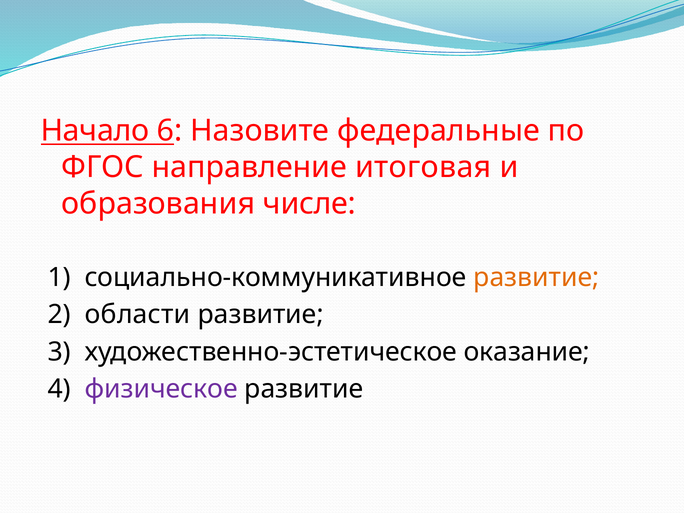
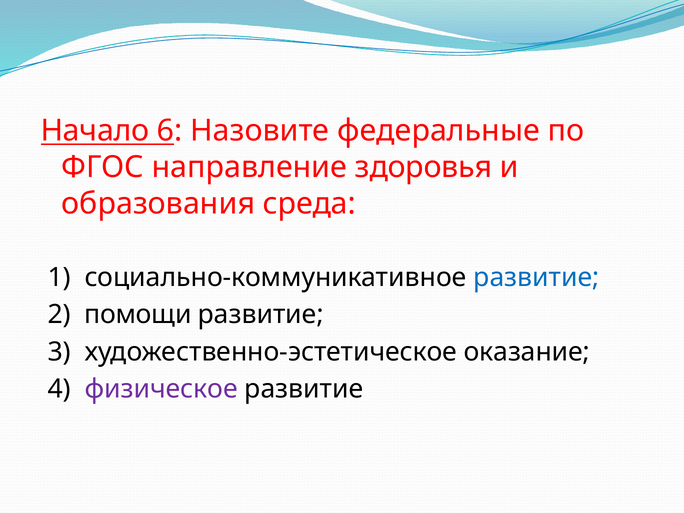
итоговая: итоговая -> здоровья
числе: числе -> среда
развитие at (536, 277) colour: orange -> blue
области: области -> помощи
